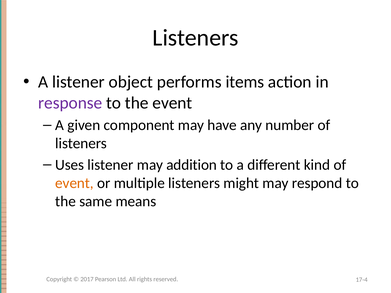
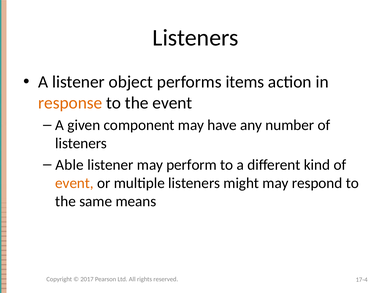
response colour: purple -> orange
Uses: Uses -> Able
addition: addition -> perform
